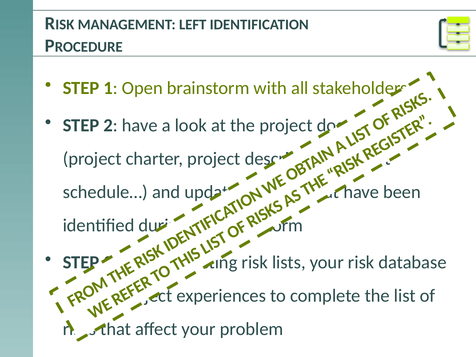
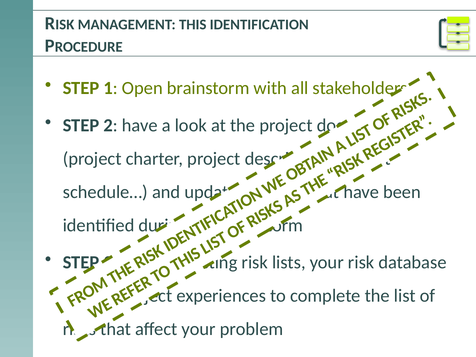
LEFT: LEFT -> THIS
